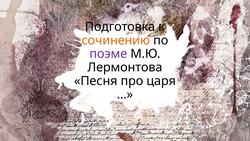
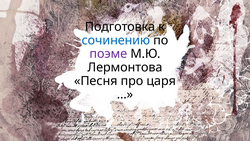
сочинению colour: orange -> blue
